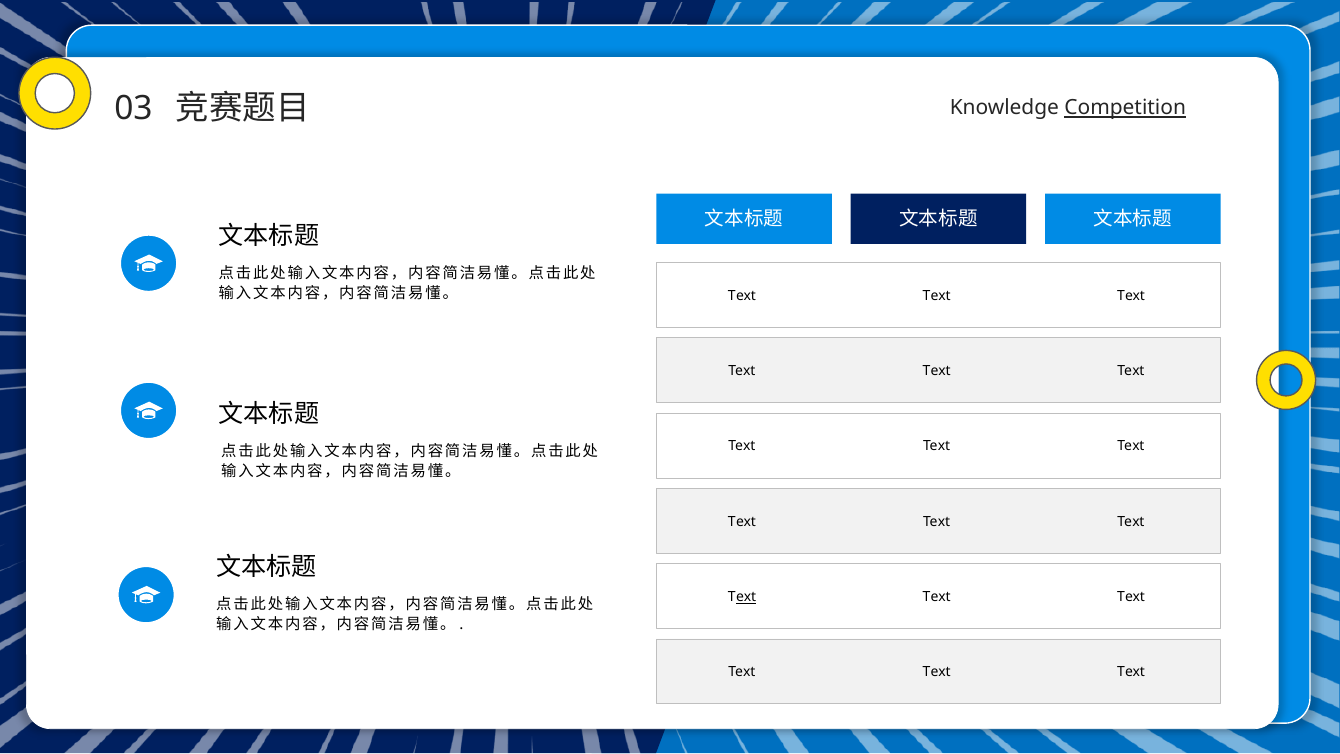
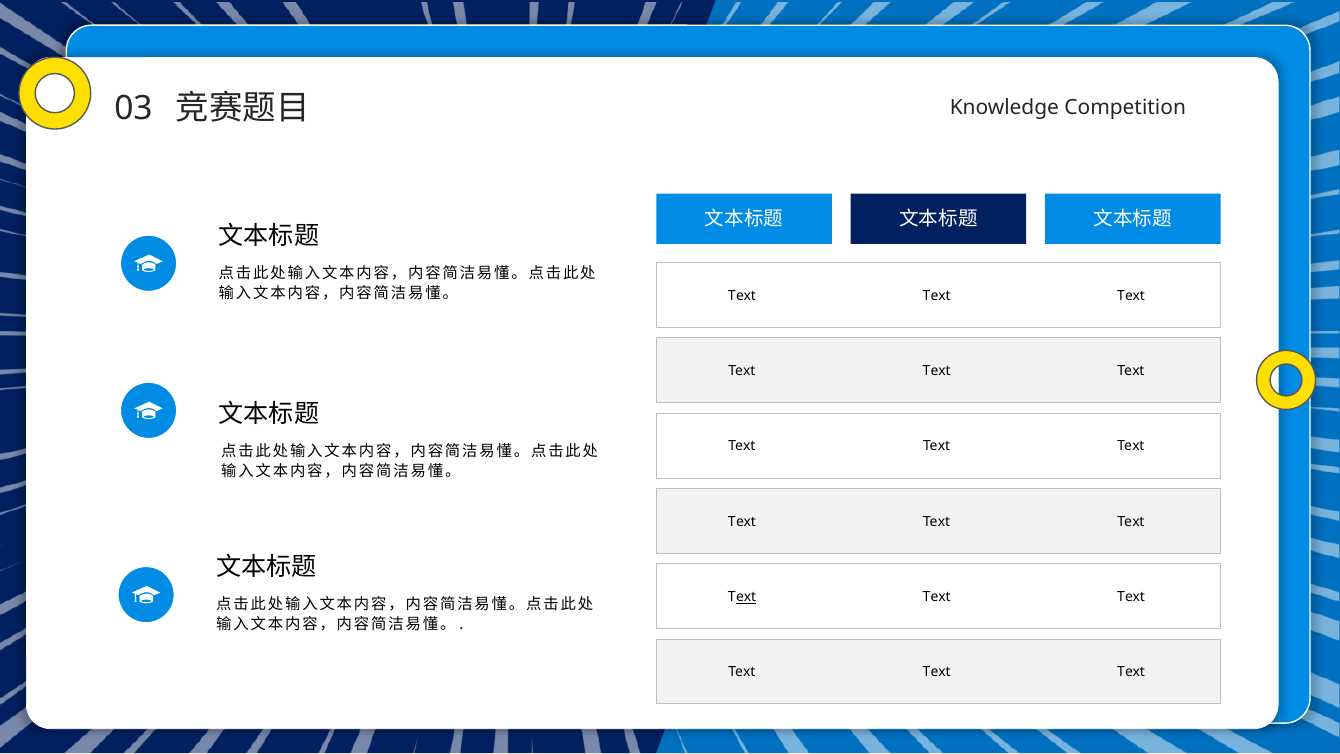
Competition underline: present -> none
